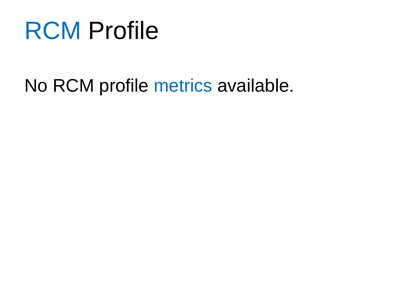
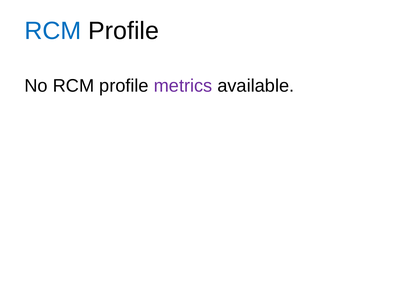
metrics colour: blue -> purple
